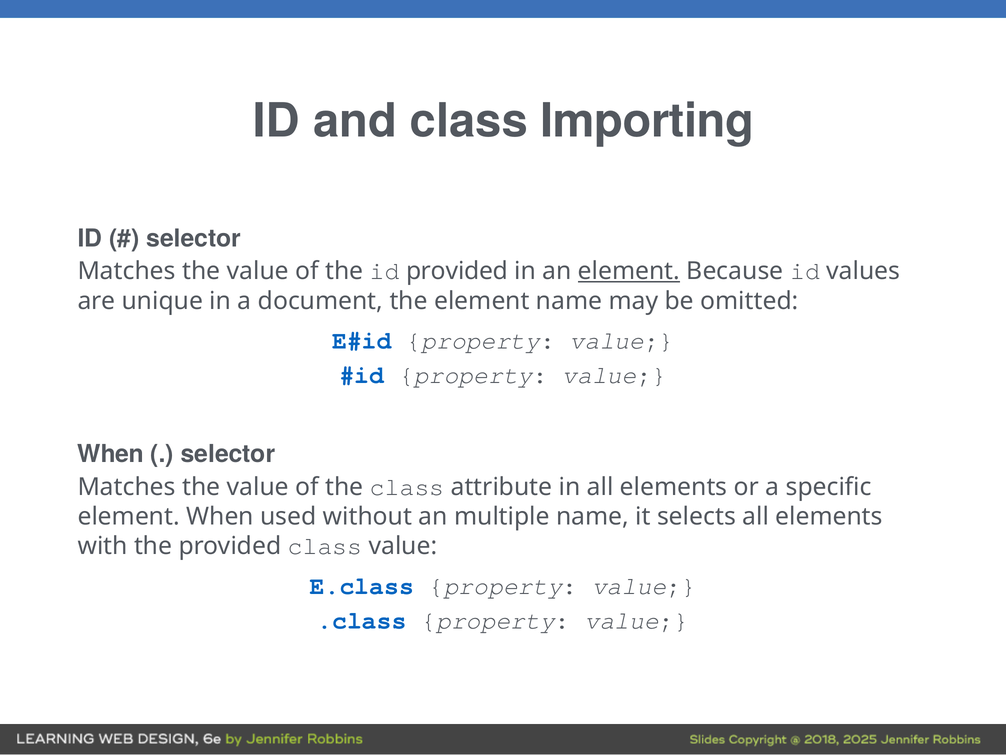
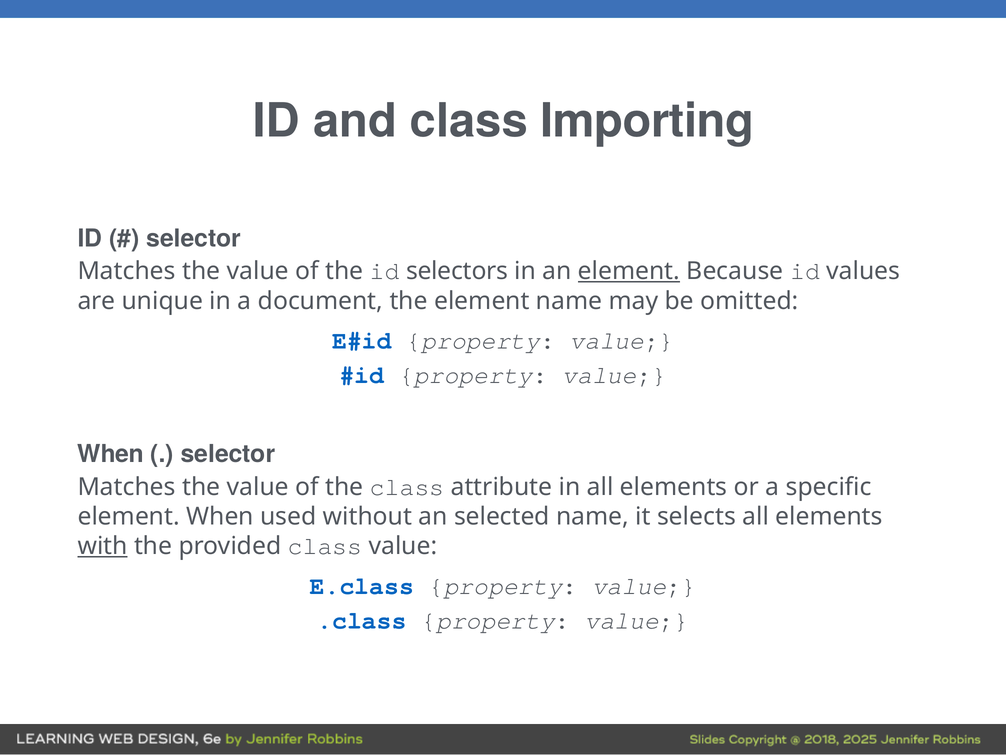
id provided: provided -> selectors
multiple: multiple -> selected
with underline: none -> present
